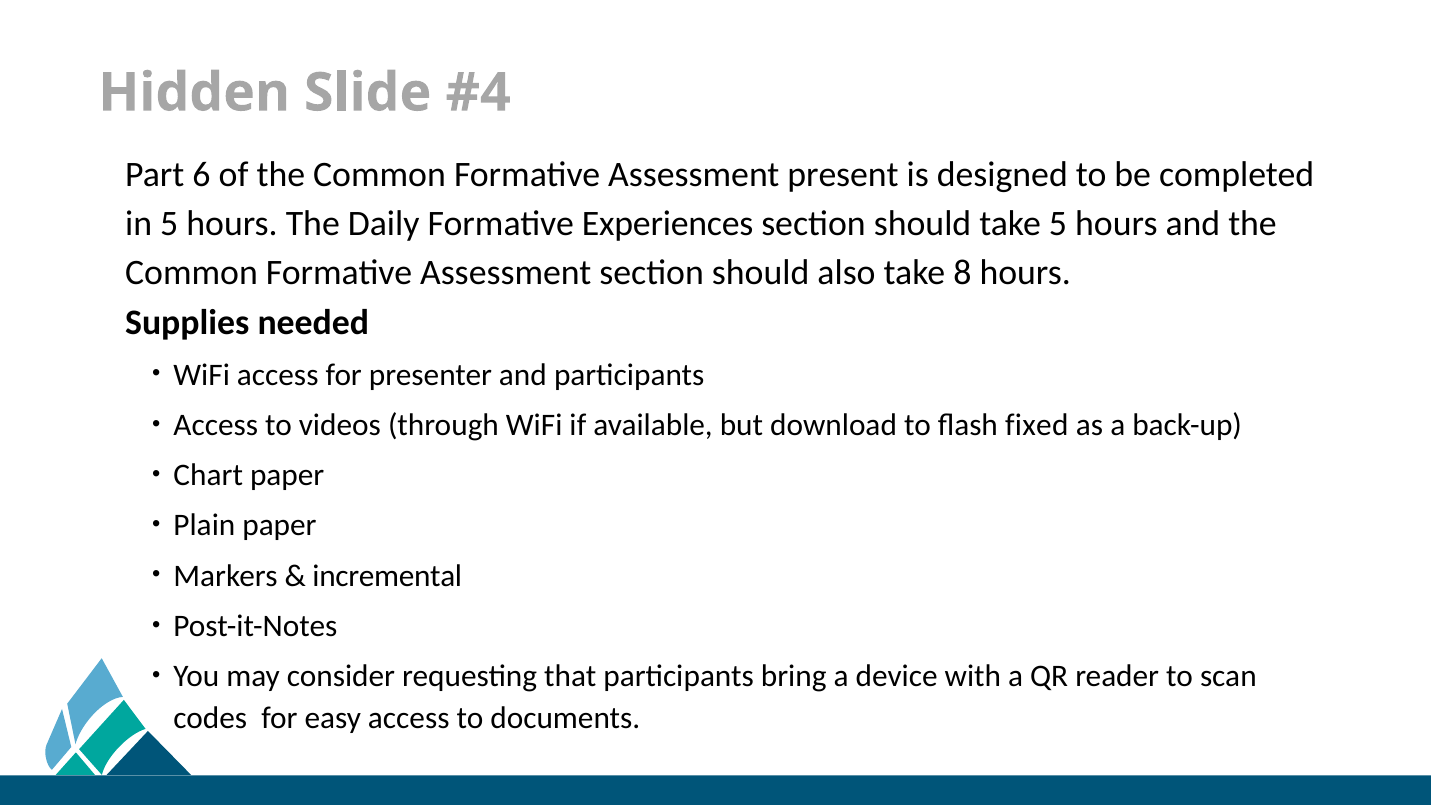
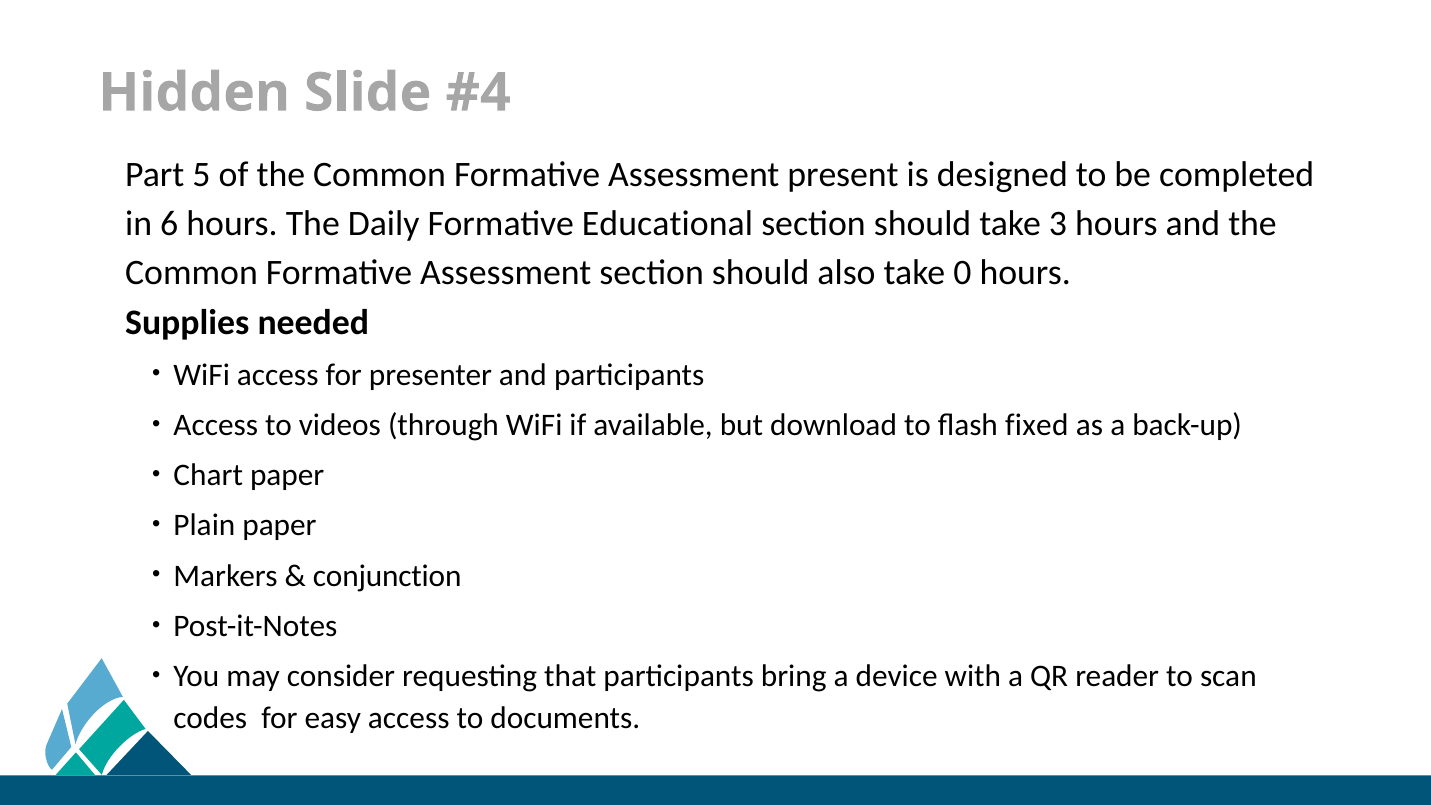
6: 6 -> 5
in 5: 5 -> 6
Experiences: Experiences -> Educational
take 5: 5 -> 3
8: 8 -> 0
incremental: incremental -> conjunction
